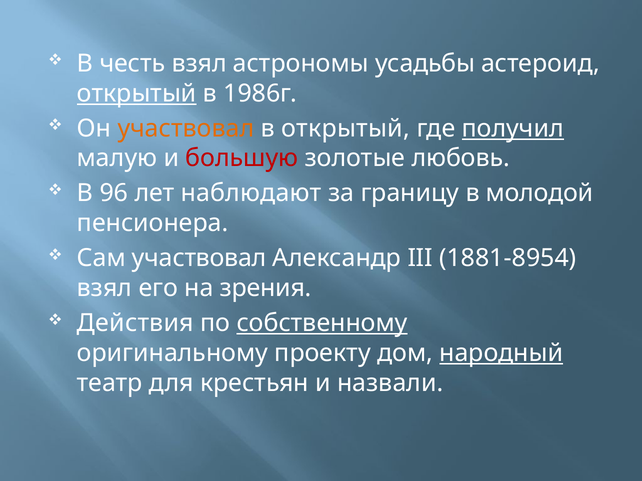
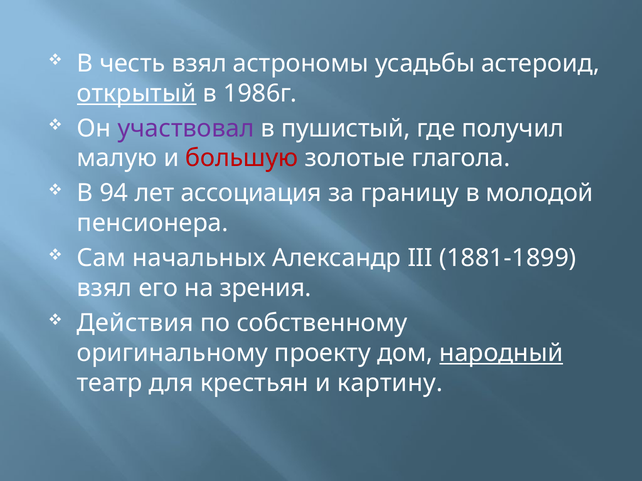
участвовал at (186, 128) colour: orange -> purple
в открытый: открытый -> пушистый
получил underline: present -> none
любовь: любовь -> глагола
96: 96 -> 94
наблюдают: наблюдают -> ассоциация
Сам участвовал: участвовал -> начальных
1881-8954: 1881-8954 -> 1881-1899
собственному underline: present -> none
назвали: назвали -> картину
